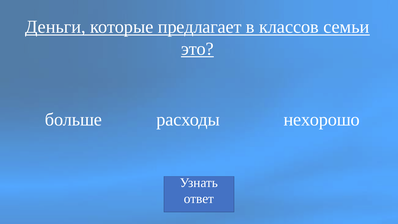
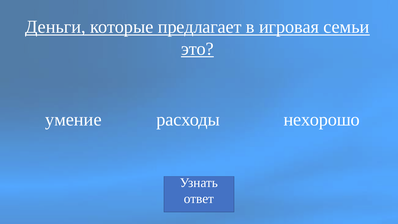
классов: классов -> игровая
больше: больше -> умение
